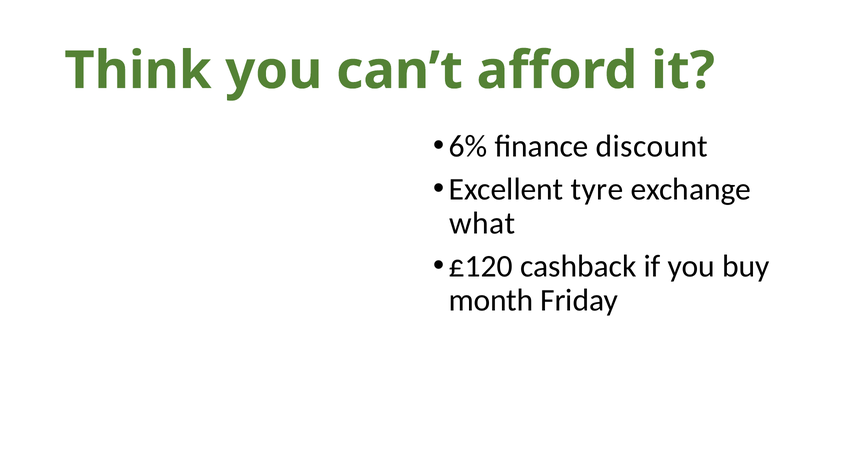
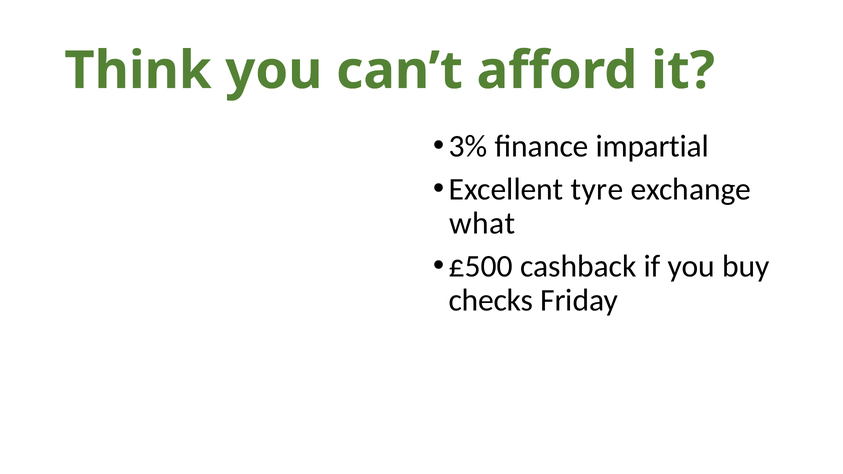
6%: 6% -> 3%
discount: discount -> impartial
£120: £120 -> £500
month: month -> checks
